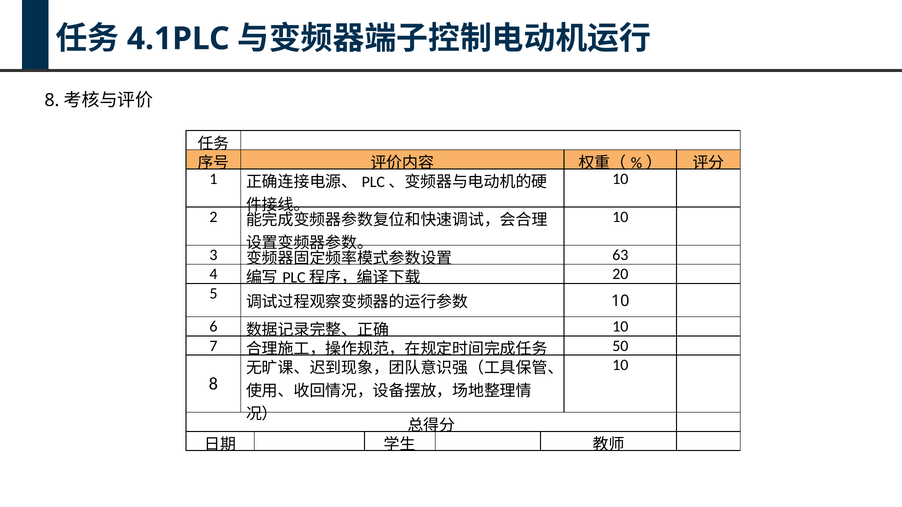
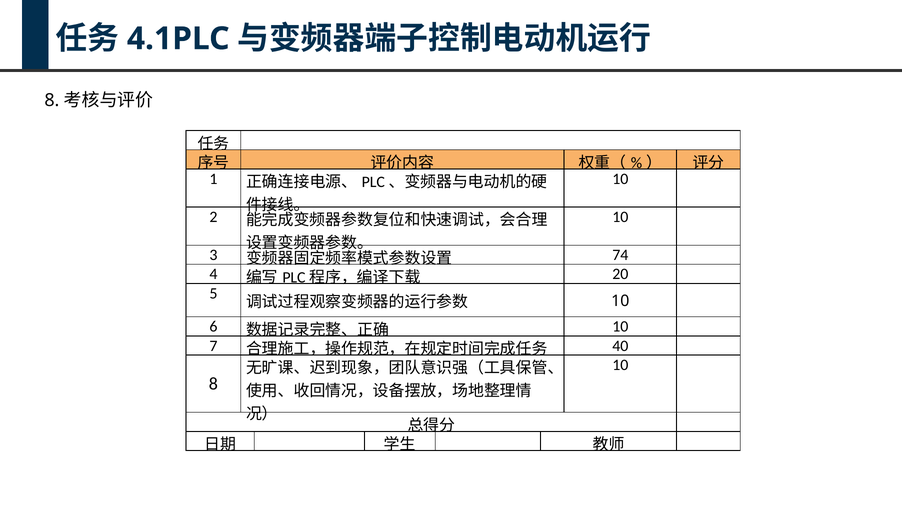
63: 63 -> 74
50: 50 -> 40
